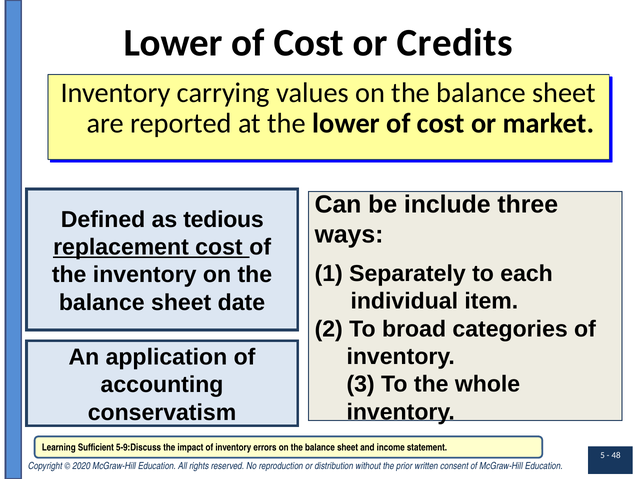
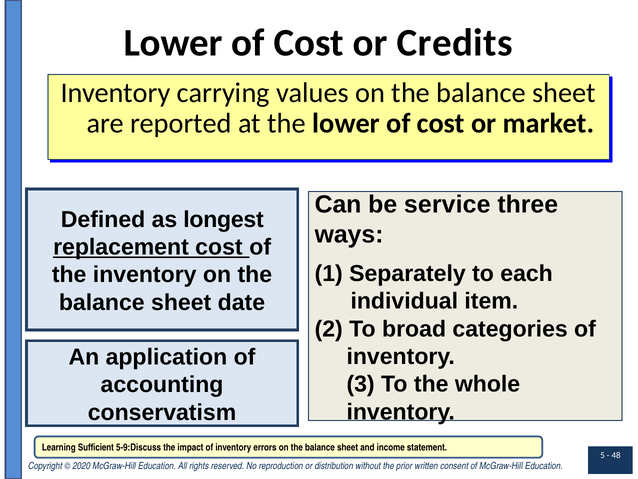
include: include -> service
tedious: tedious -> longest
